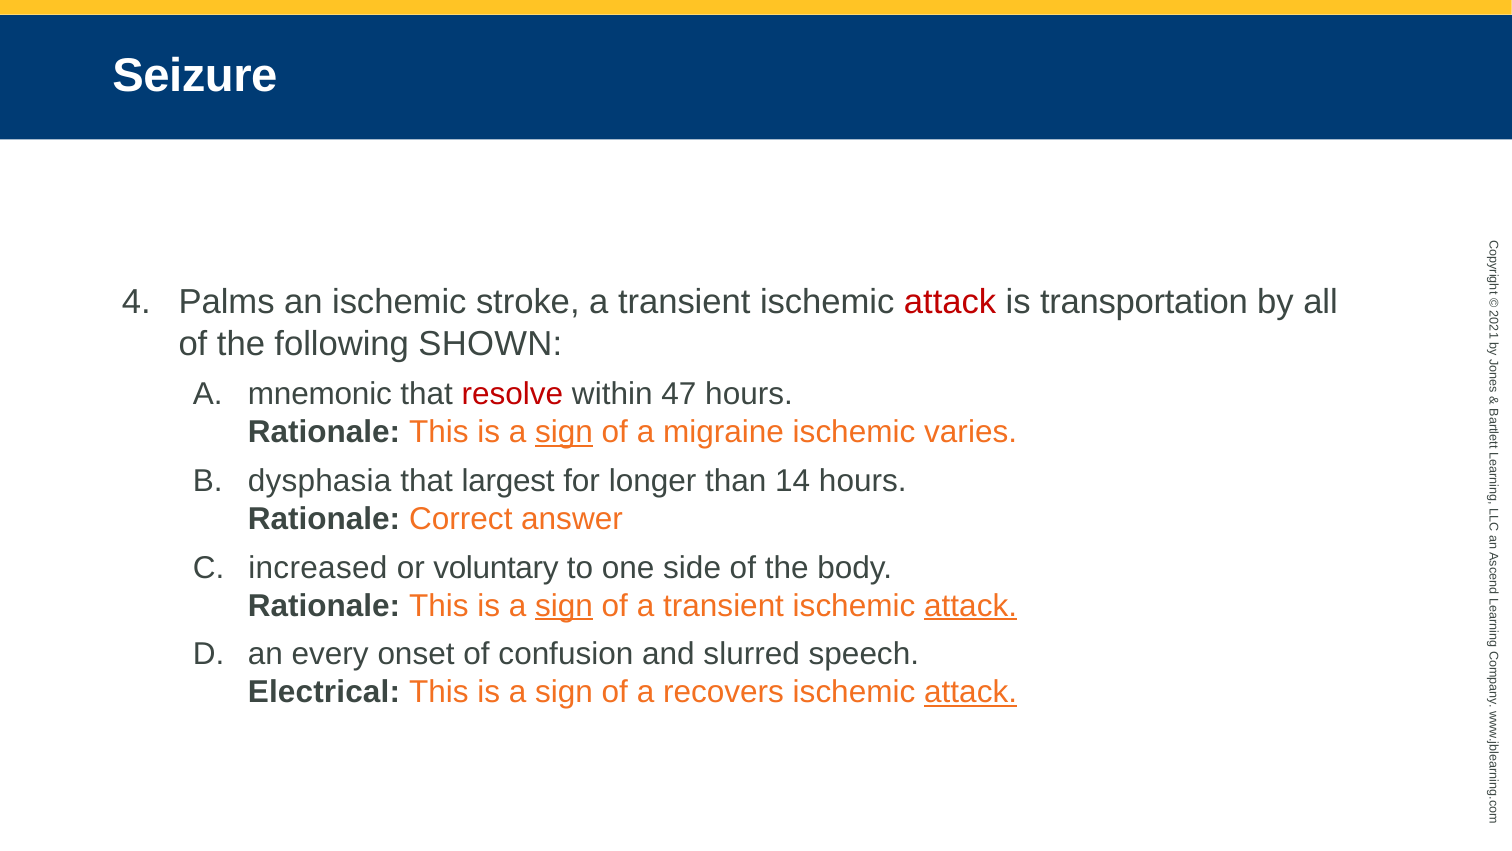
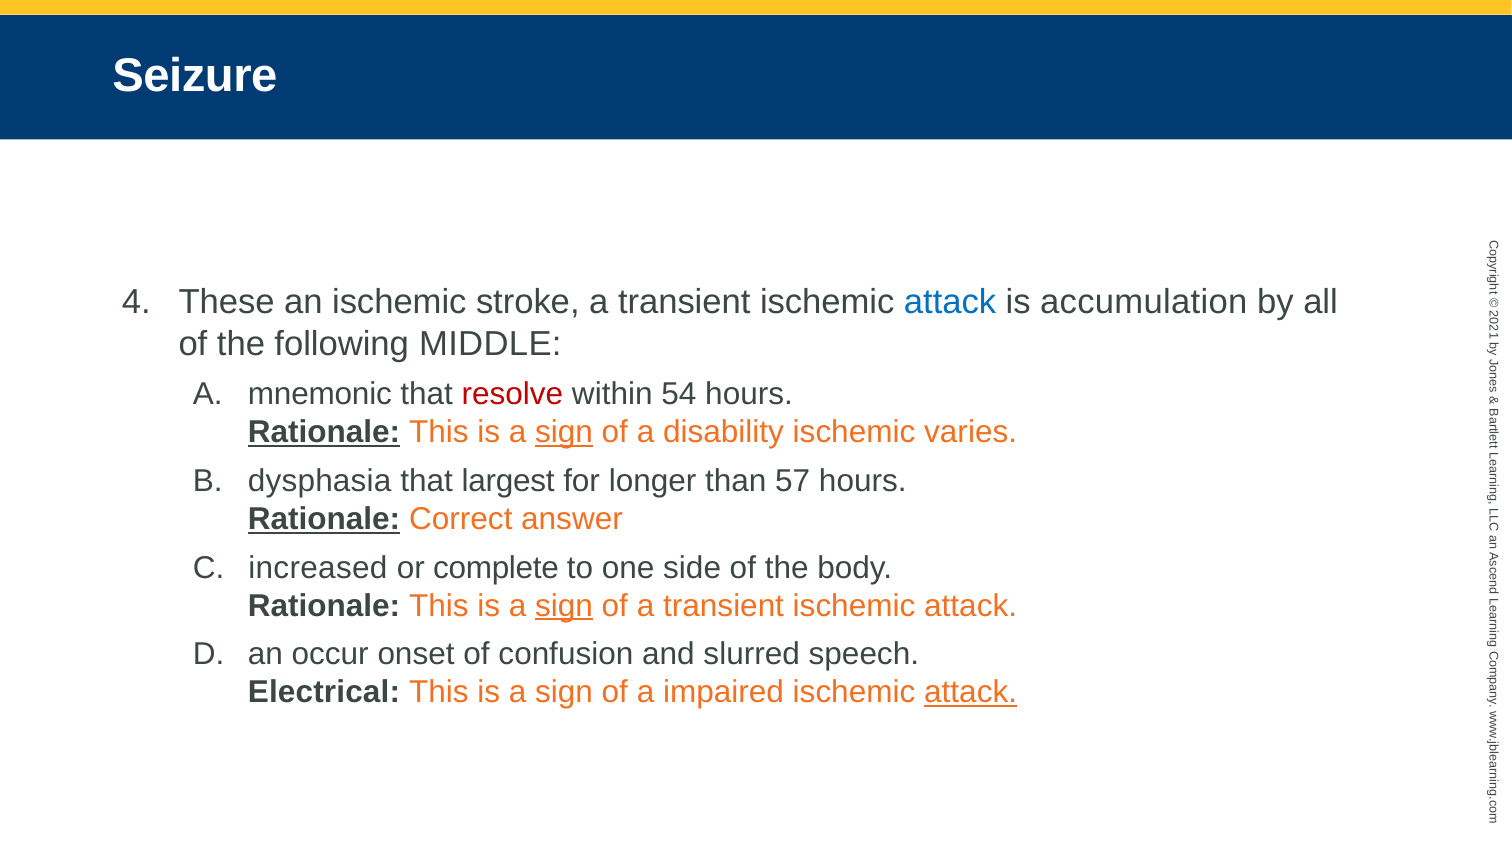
Palms: Palms -> These
attack at (950, 302) colour: red -> blue
transportation: transportation -> accumulation
SHOWN: SHOWN -> MIDDLE
47: 47 -> 54
Rationale at (324, 432) underline: none -> present
migraine: migraine -> disability
14: 14 -> 57
Rationale at (324, 519) underline: none -> present
voluntary: voluntary -> complete
attack at (971, 605) underline: present -> none
every: every -> occur
recovers: recovers -> impaired
